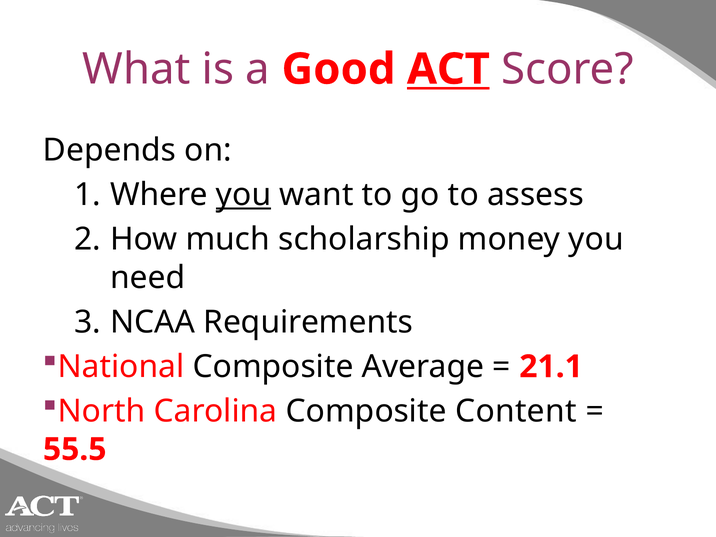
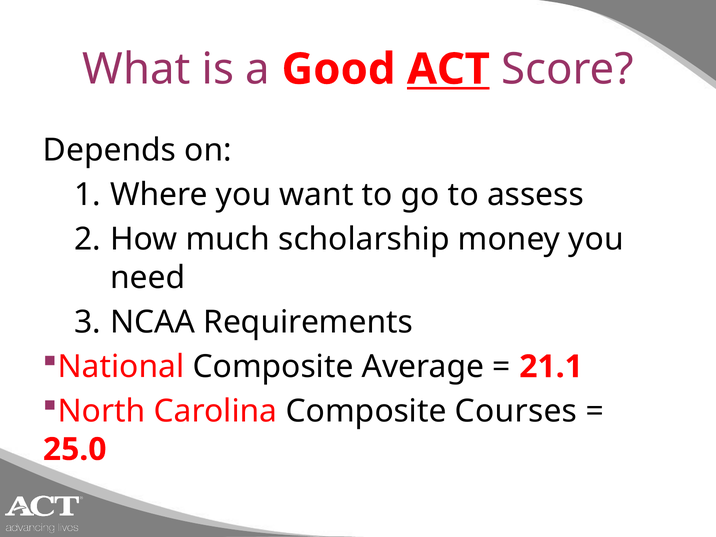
you at (244, 195) underline: present -> none
Content: Content -> Courses
55.5: 55.5 -> 25.0
